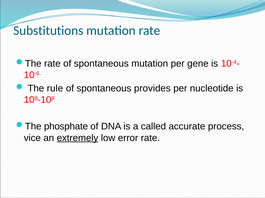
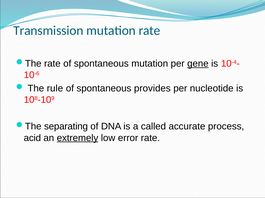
Substitutions: Substitutions -> Transmission
gene underline: none -> present
phosphate: phosphate -> separating
vice: vice -> acid
